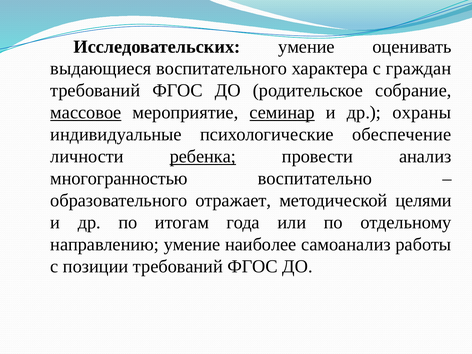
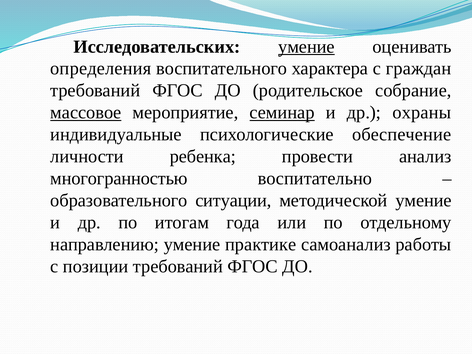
умение at (307, 47) underline: none -> present
выдающиеся: выдающиеся -> определения
ребенка underline: present -> none
отражает: отражает -> ситуации
методической целями: целями -> умение
наиболее: наиболее -> практике
